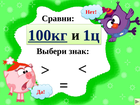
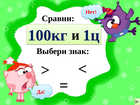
100кг underline: present -> none
